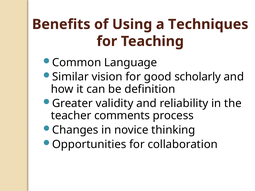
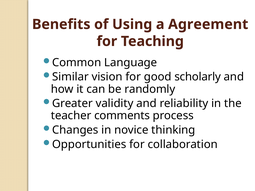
Techniques: Techniques -> Agreement
definition: definition -> randomly
